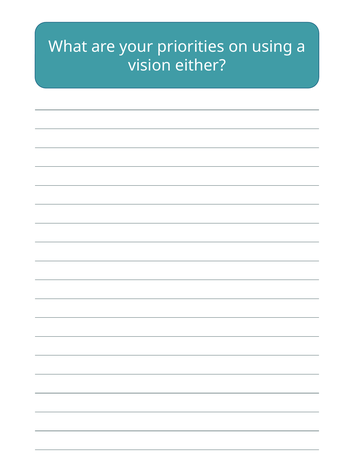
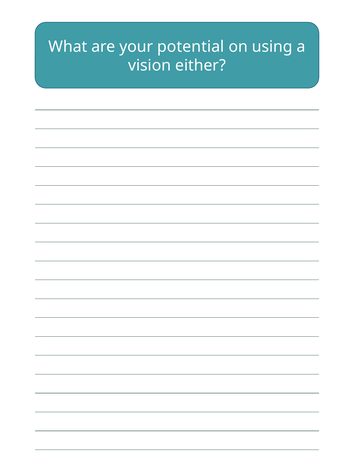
priorities: priorities -> potential
